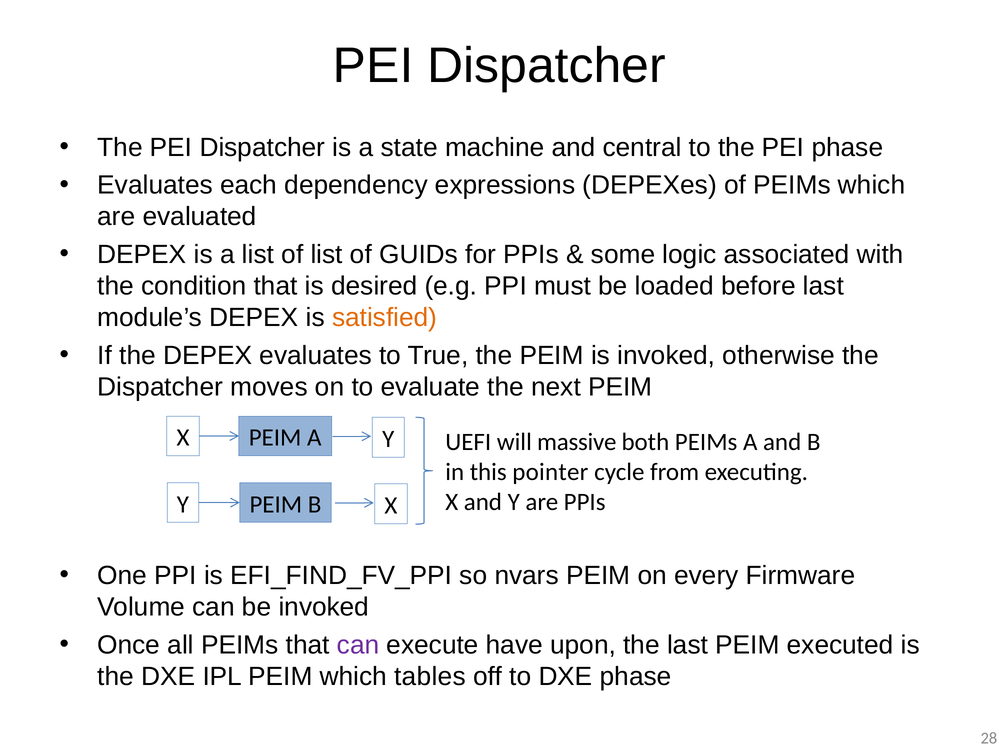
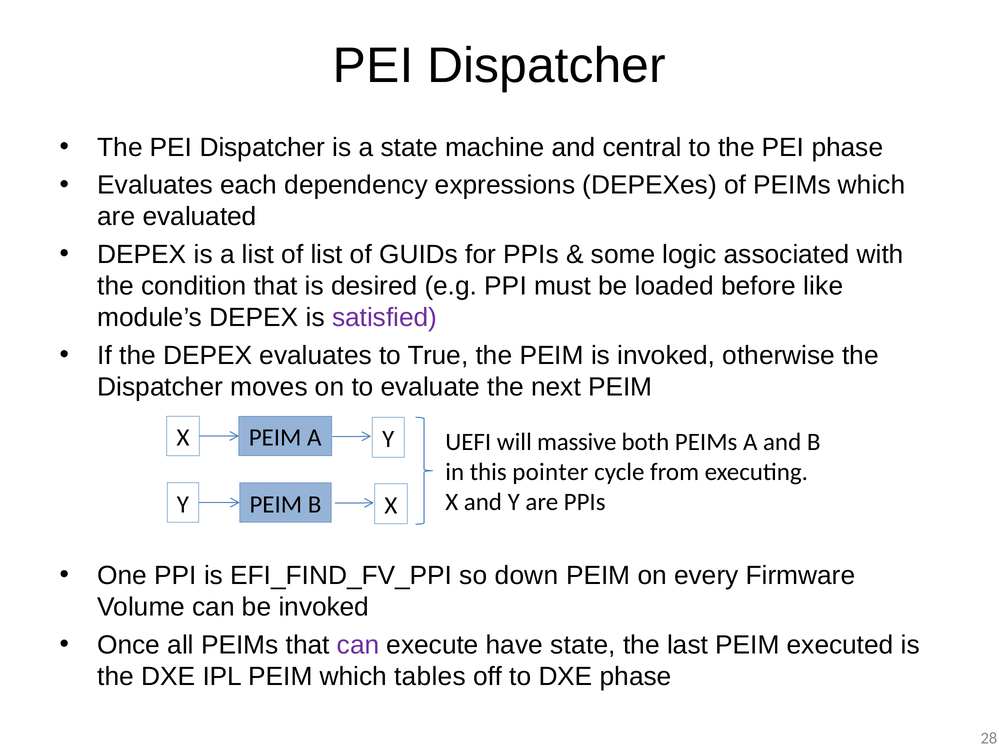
before last: last -> like
satisfied colour: orange -> purple
nvars: nvars -> down
have upon: upon -> state
